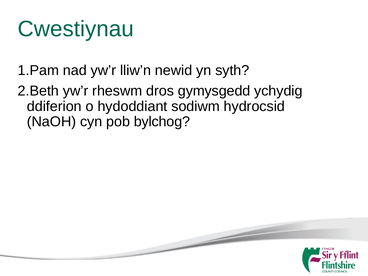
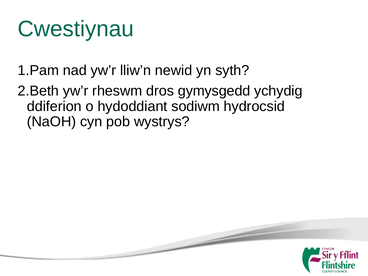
bylchog: bylchog -> wystrys
